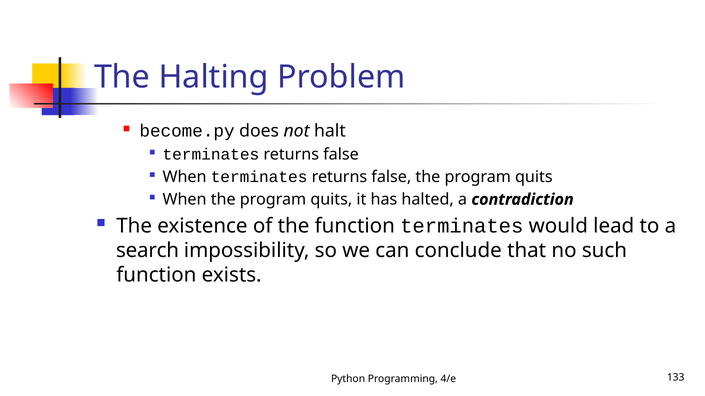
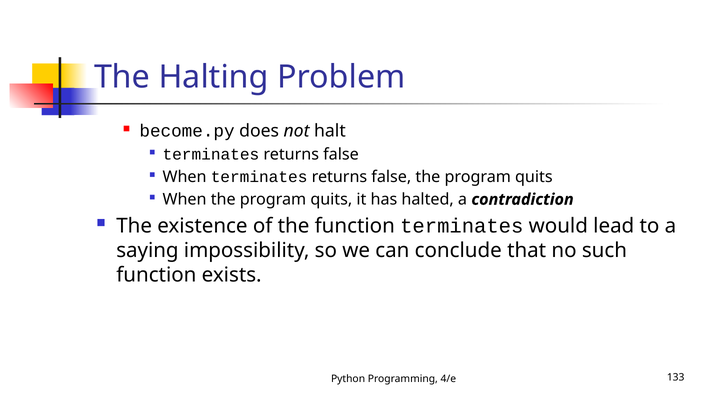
search: search -> saying
